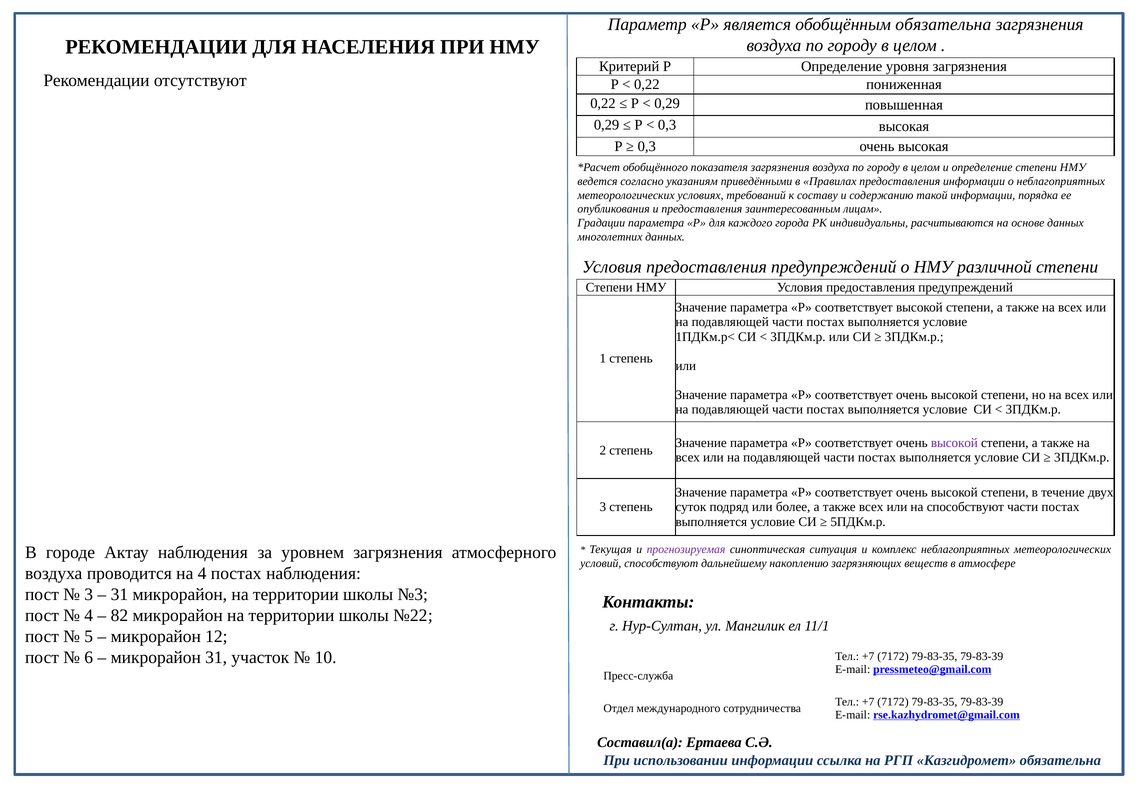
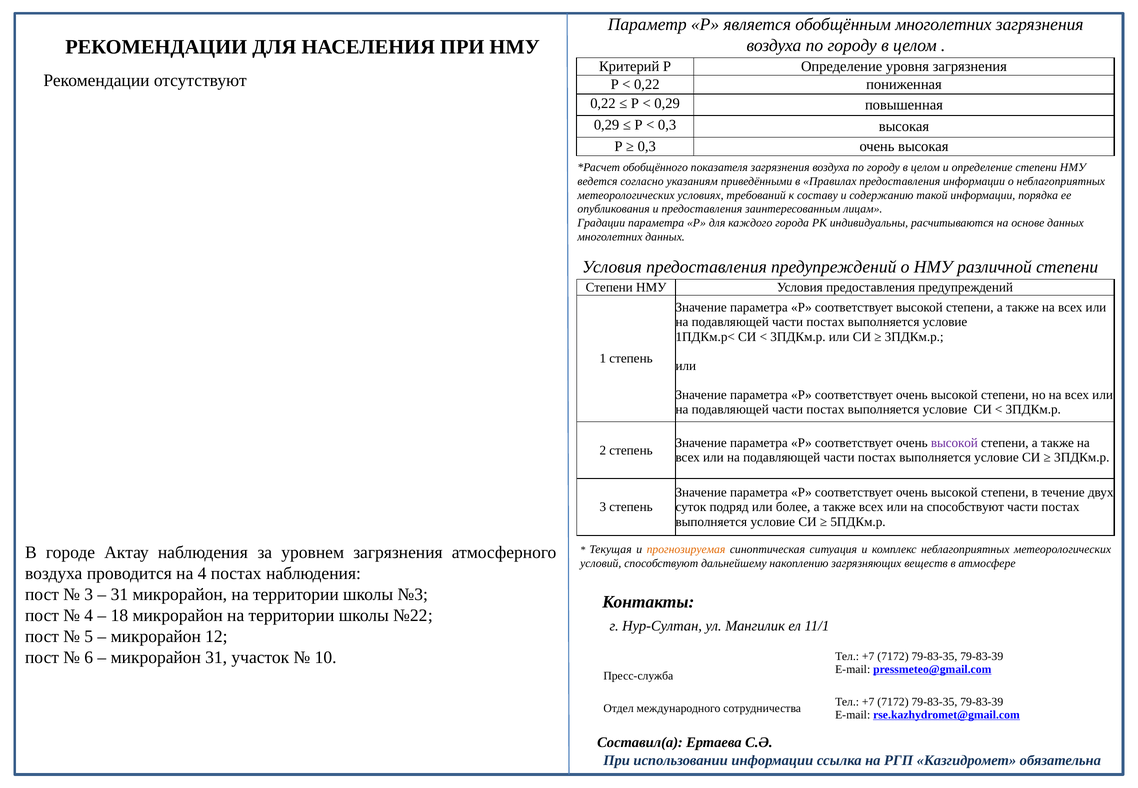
обобщённым обязательна: обязательна -> многолетних
прогнозируемая colour: purple -> orange
82: 82 -> 18
